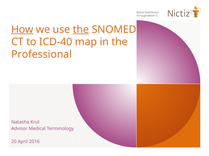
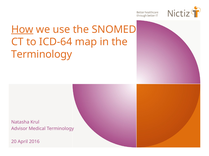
the at (81, 30) underline: present -> none
ICD-40: ICD-40 -> ICD-64
Professional at (42, 55): Professional -> Terminology
